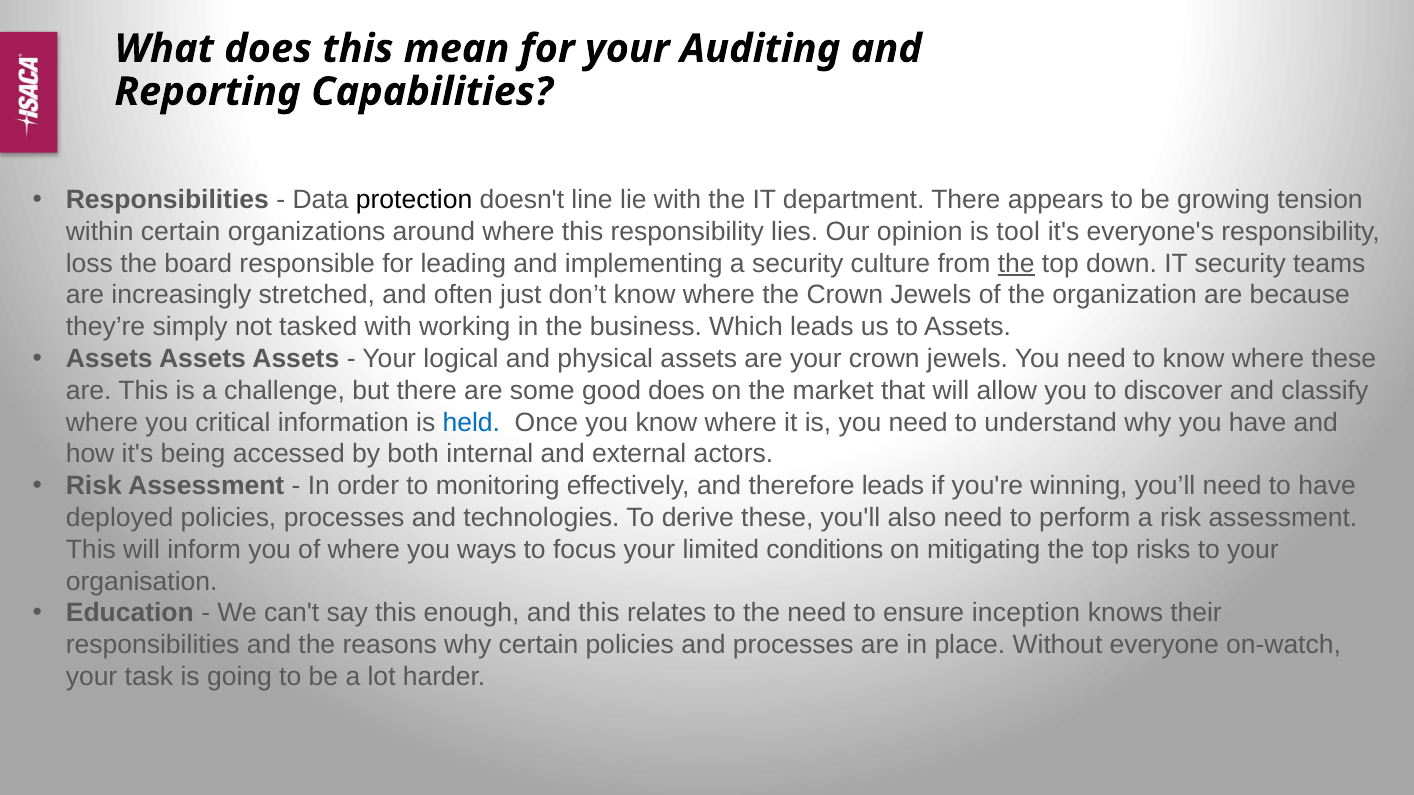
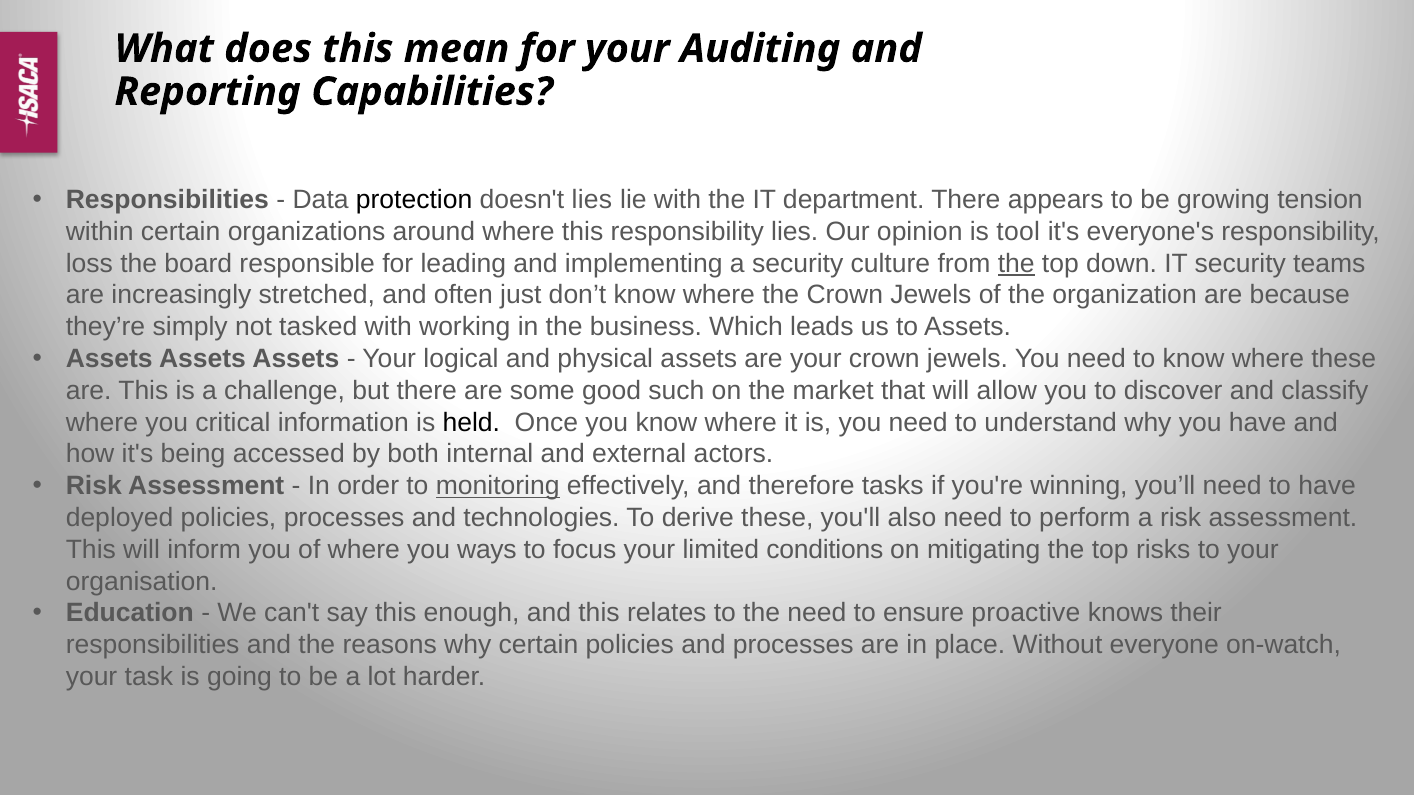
doesn't line: line -> lies
good does: does -> such
held colour: blue -> black
monitoring underline: none -> present
therefore leads: leads -> tasks
inception: inception -> proactive
